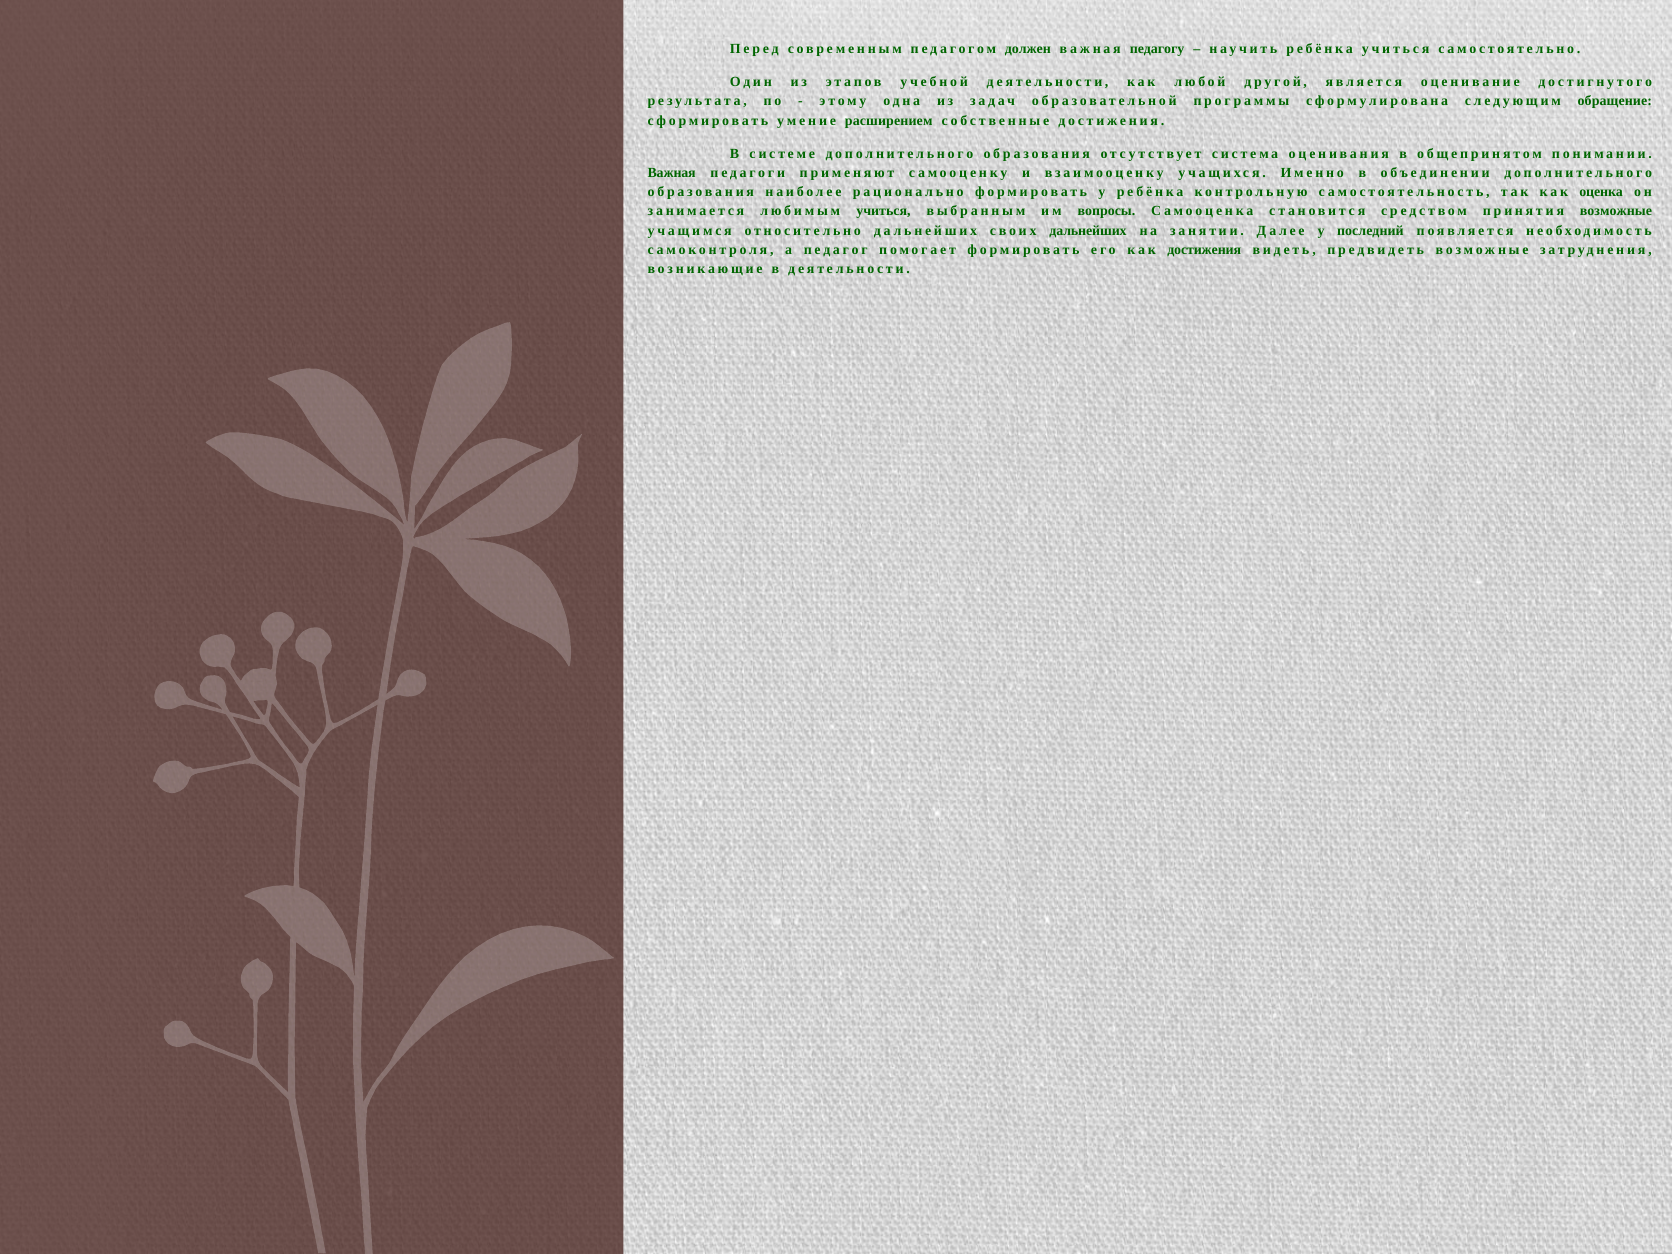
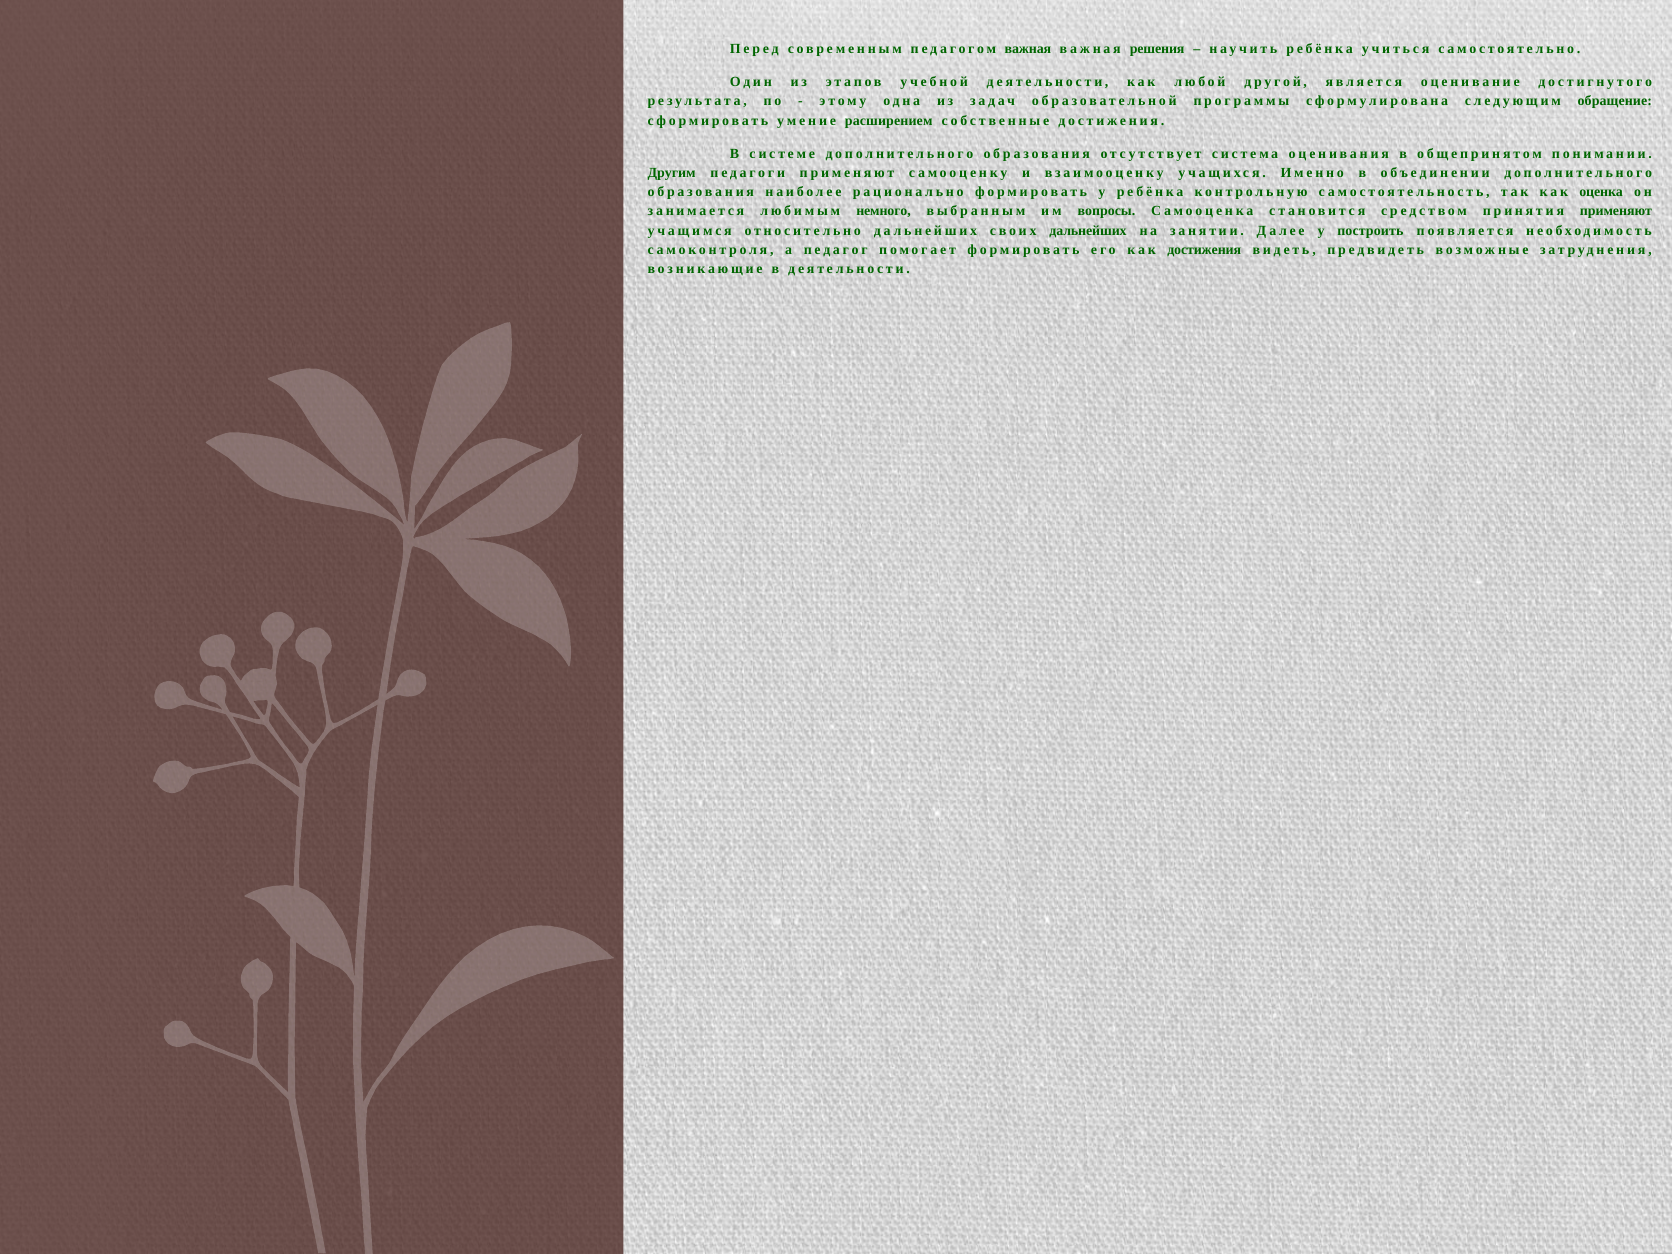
педагогом должен: должен -> важная
педагогу: педагогу -> решения
Важная at (672, 173): Важная -> Другим
любимым учиться: учиться -> немного
принятия возможные: возможные -> применяют
последний: последний -> построить
